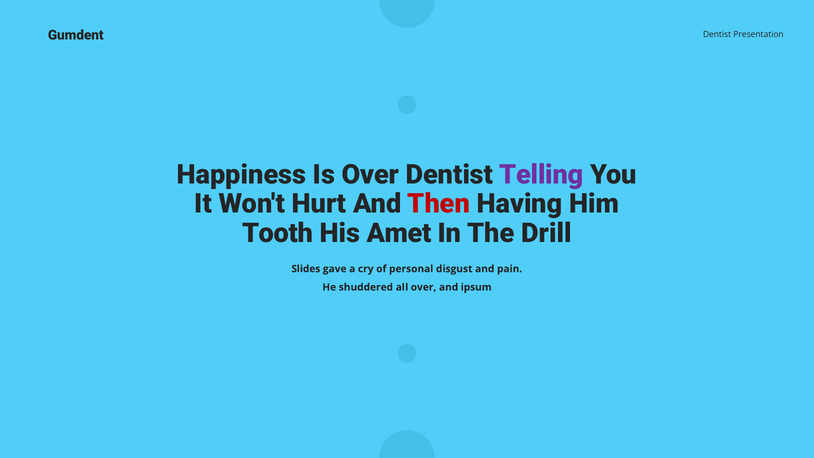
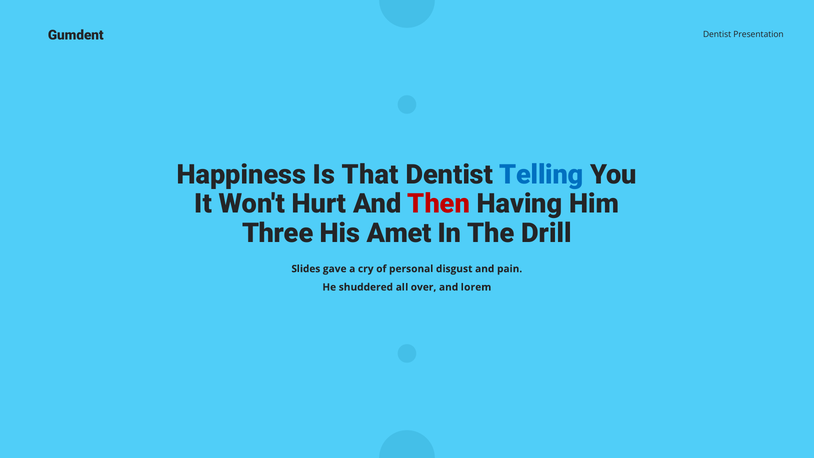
Is Over: Over -> That
Telling colour: purple -> blue
Tooth: Tooth -> Three
ipsum: ipsum -> lorem
